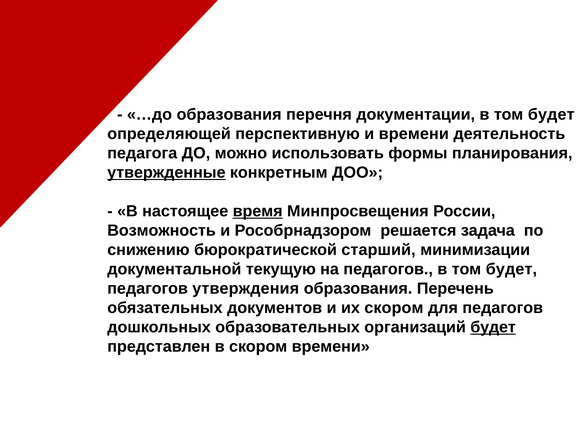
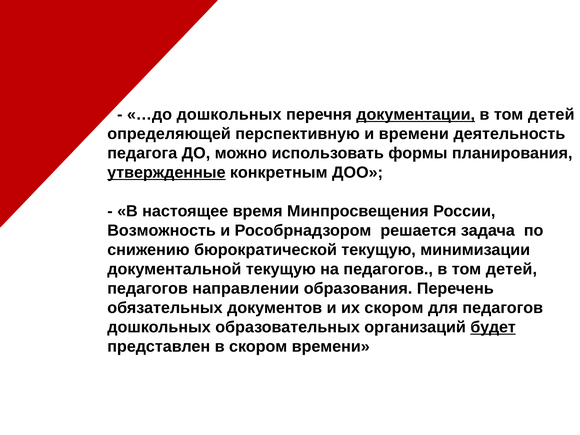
…до образования: образования -> дошкольных
документации underline: none -> present
будет at (551, 114): будет -> детей
время underline: present -> none
бюрократической старший: старший -> текущую
педагогов в том будет: будет -> детей
утверждения: утверждения -> направлении
